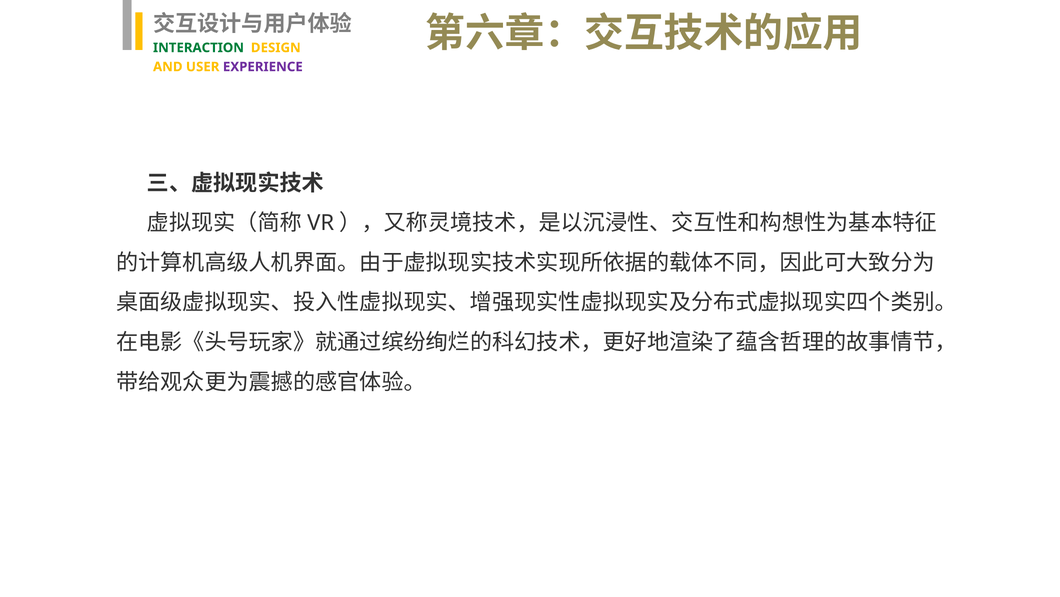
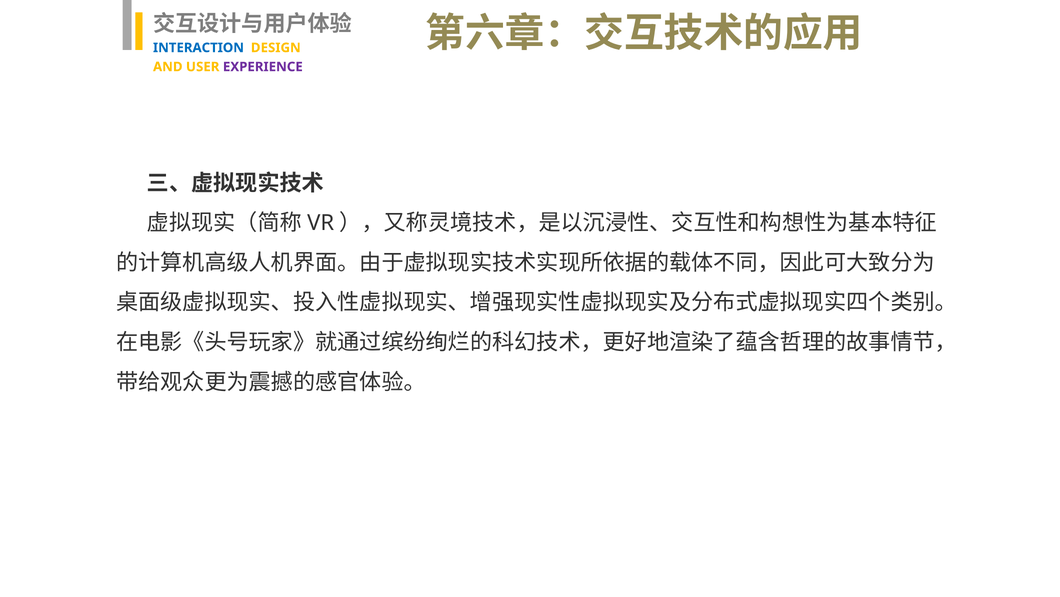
INTERACTION colour: green -> blue
